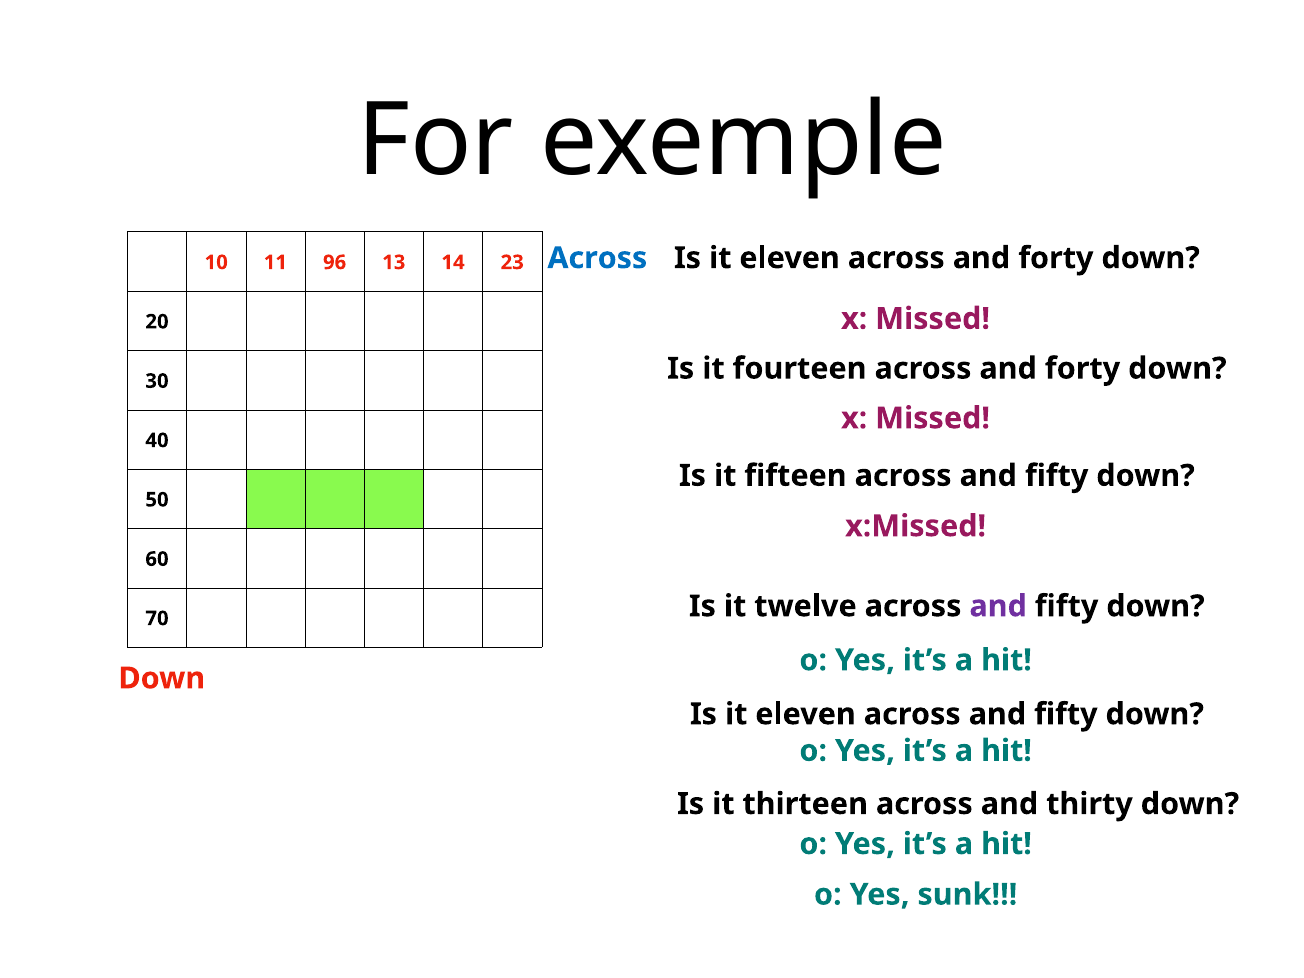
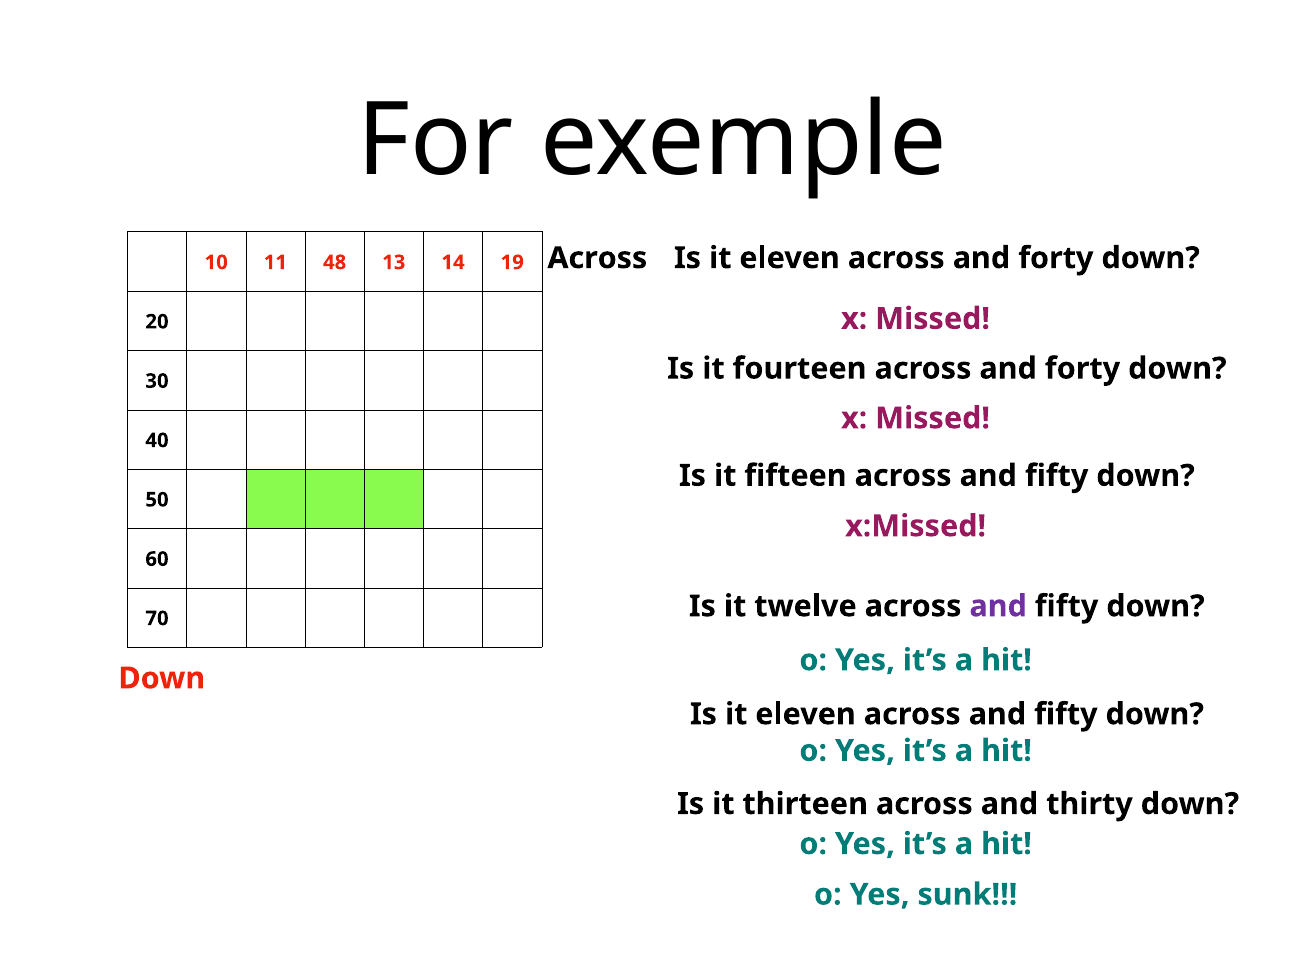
Across at (597, 258) colour: blue -> black
96: 96 -> 48
23: 23 -> 19
